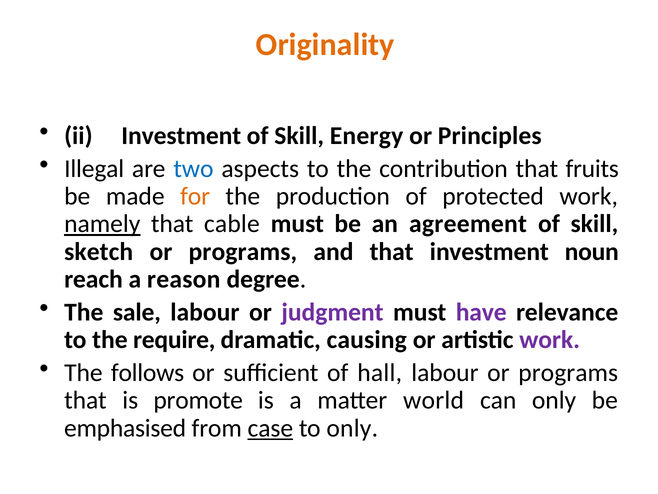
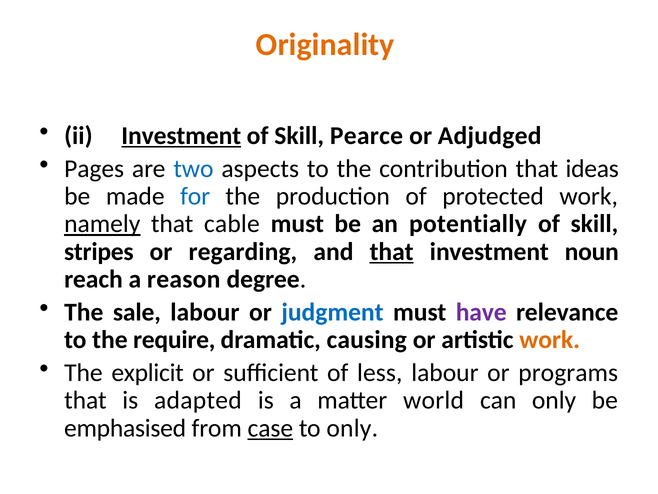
Investment at (181, 136) underline: none -> present
Energy: Energy -> Pearce
Principles: Principles -> Adjudged
Illegal: Illegal -> Pages
fruits: fruits -> ideas
for colour: orange -> blue
agreement: agreement -> potentially
sketch: sketch -> stripes
programs at (243, 251): programs -> regarding
that at (392, 251) underline: none -> present
judgment colour: purple -> blue
work at (550, 340) colour: purple -> orange
follows: follows -> explicit
hall: hall -> less
promote: promote -> adapted
